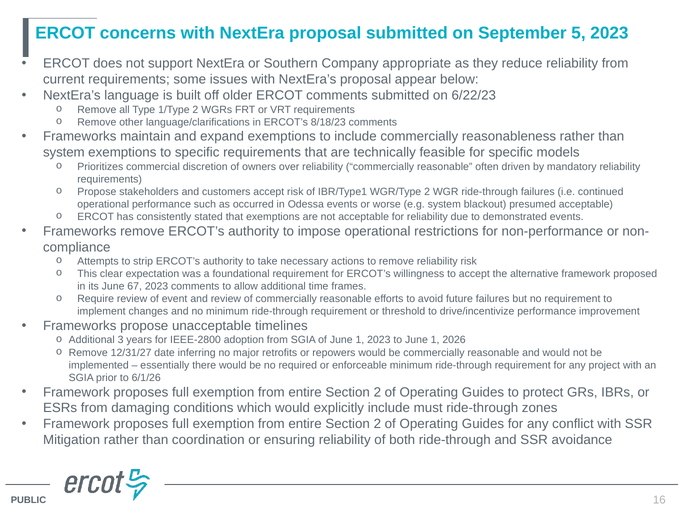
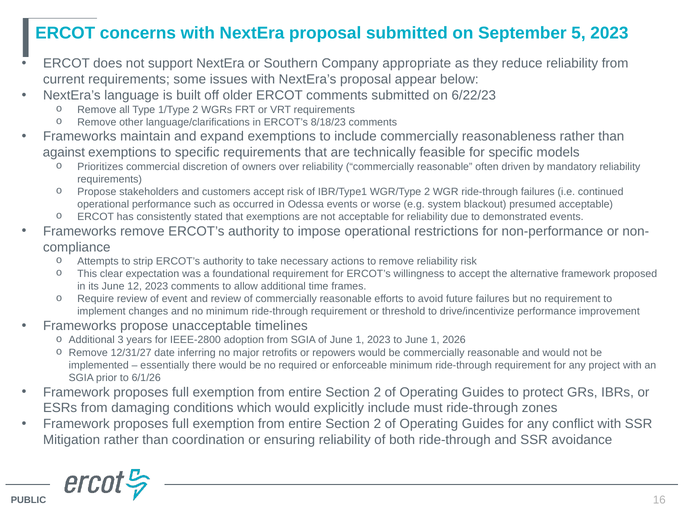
system at (64, 153): system -> against
67: 67 -> 12
